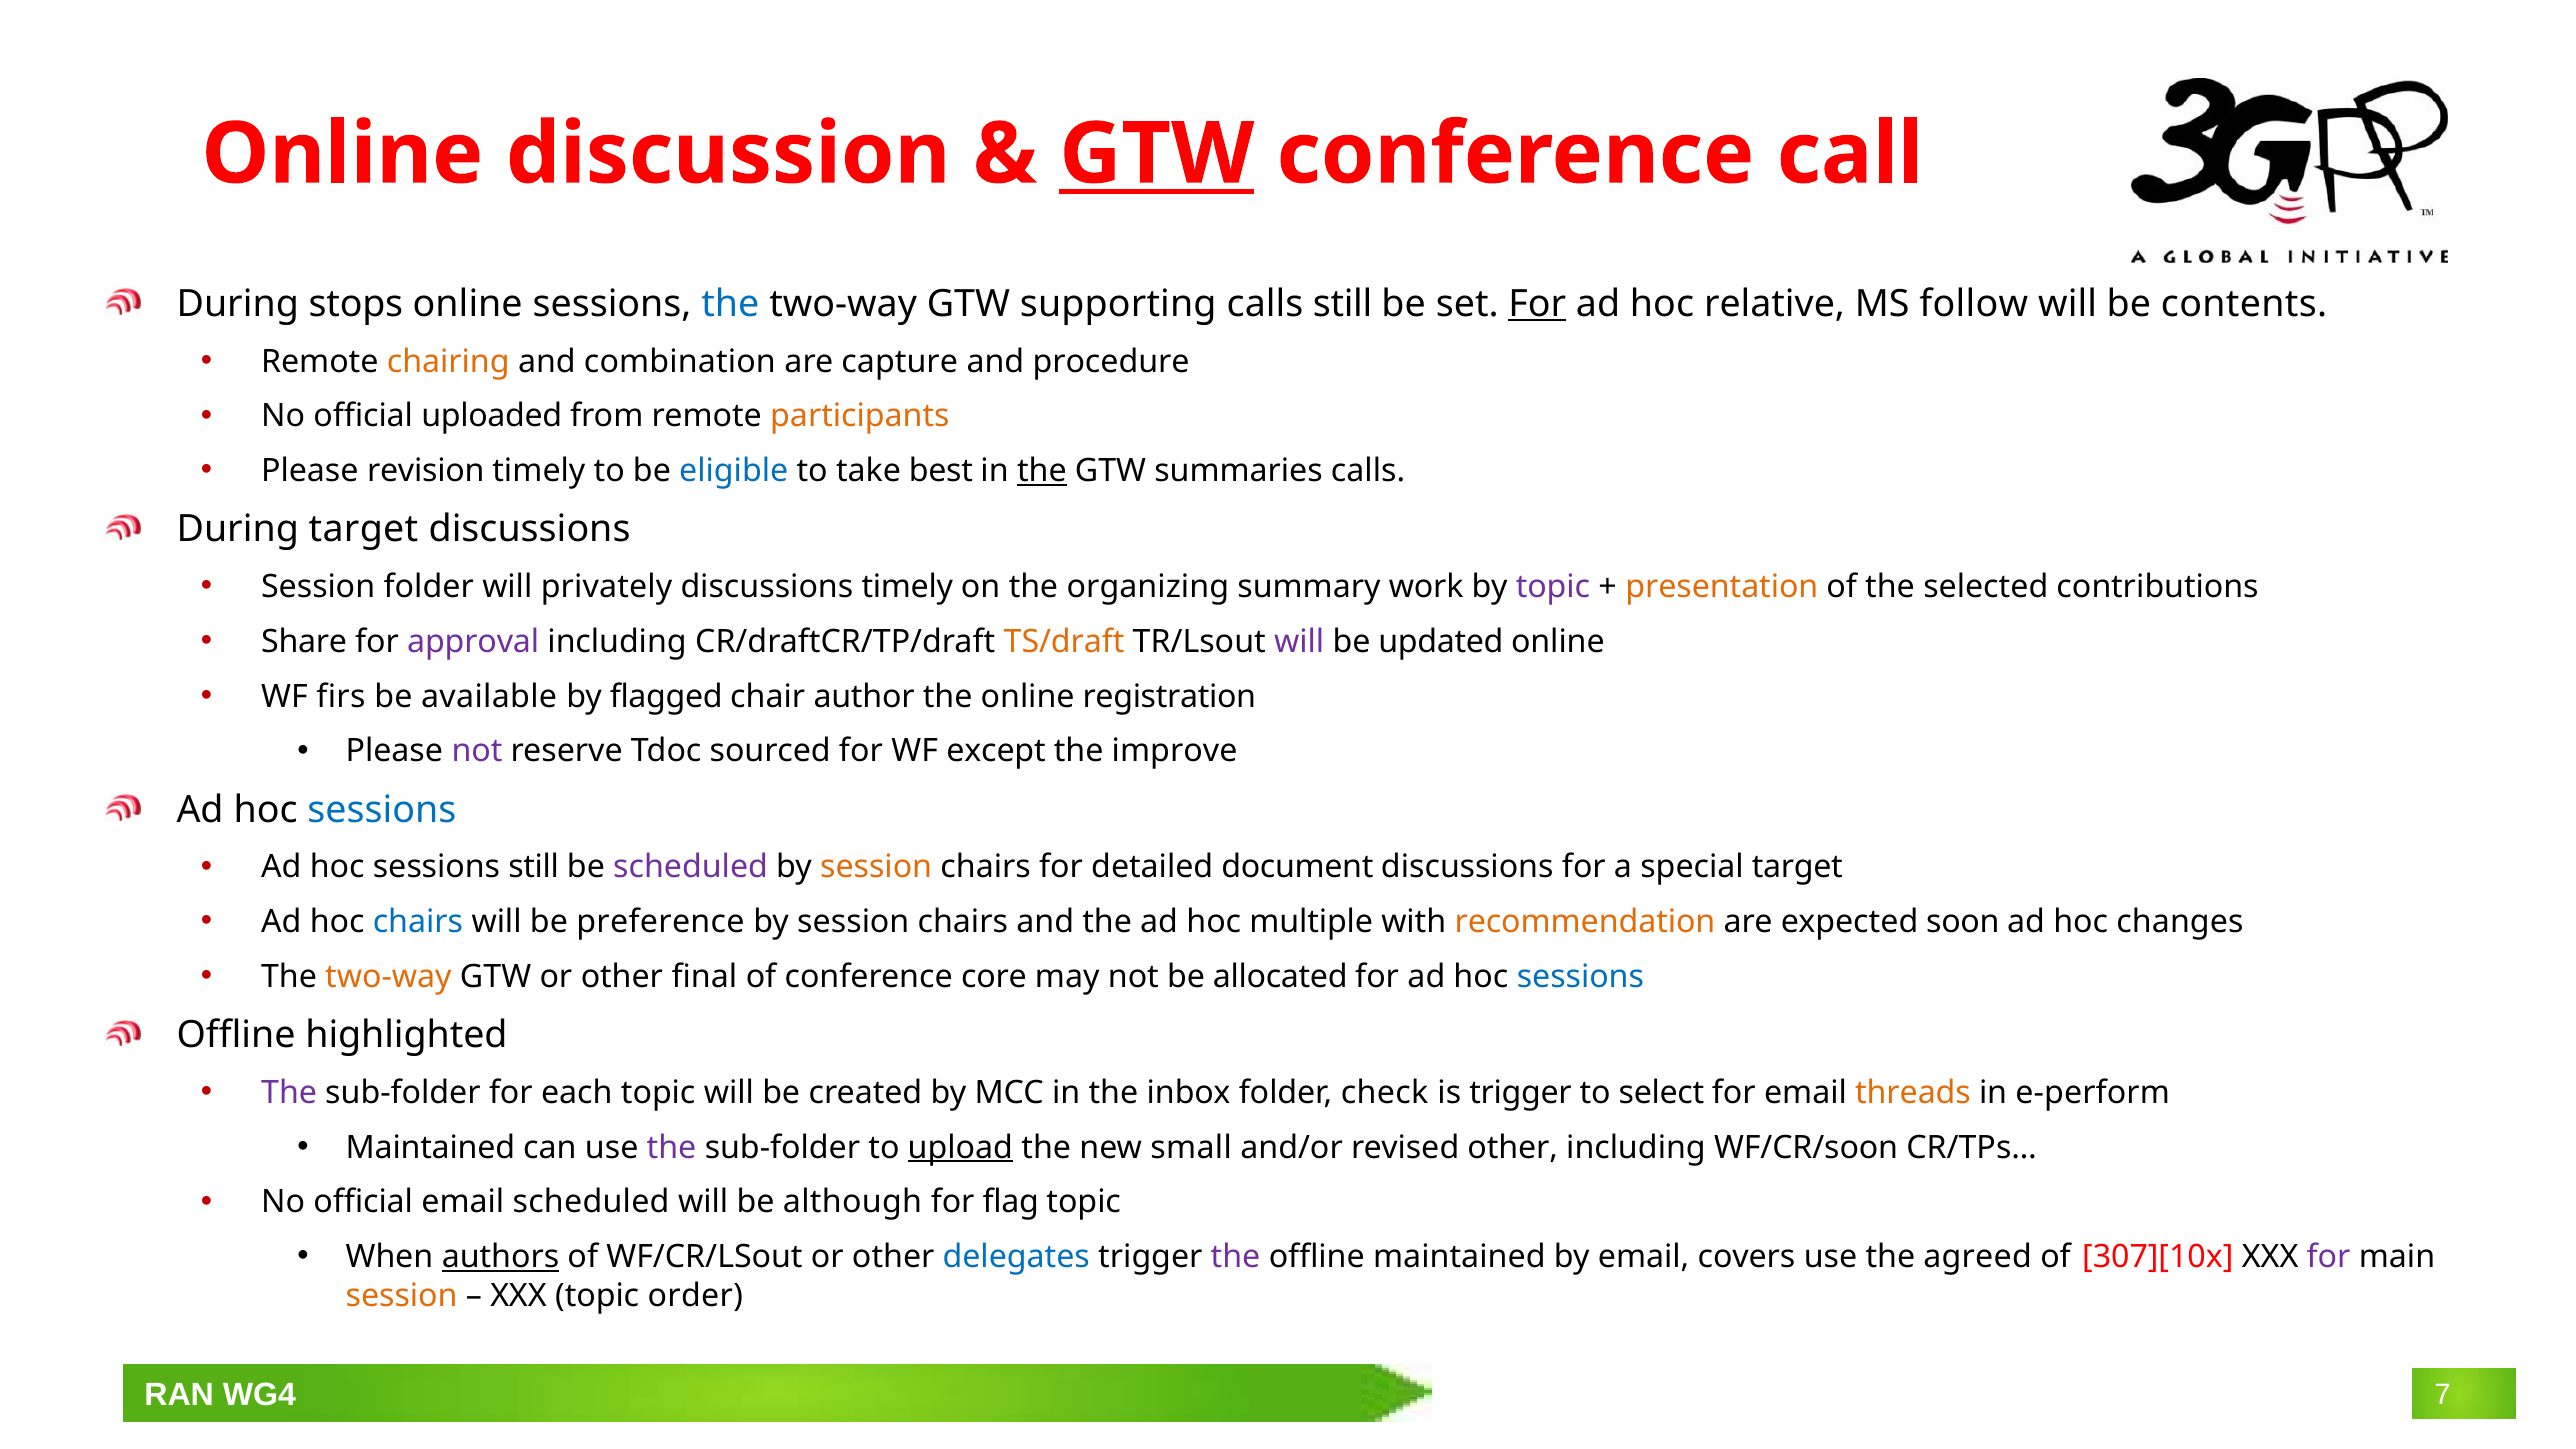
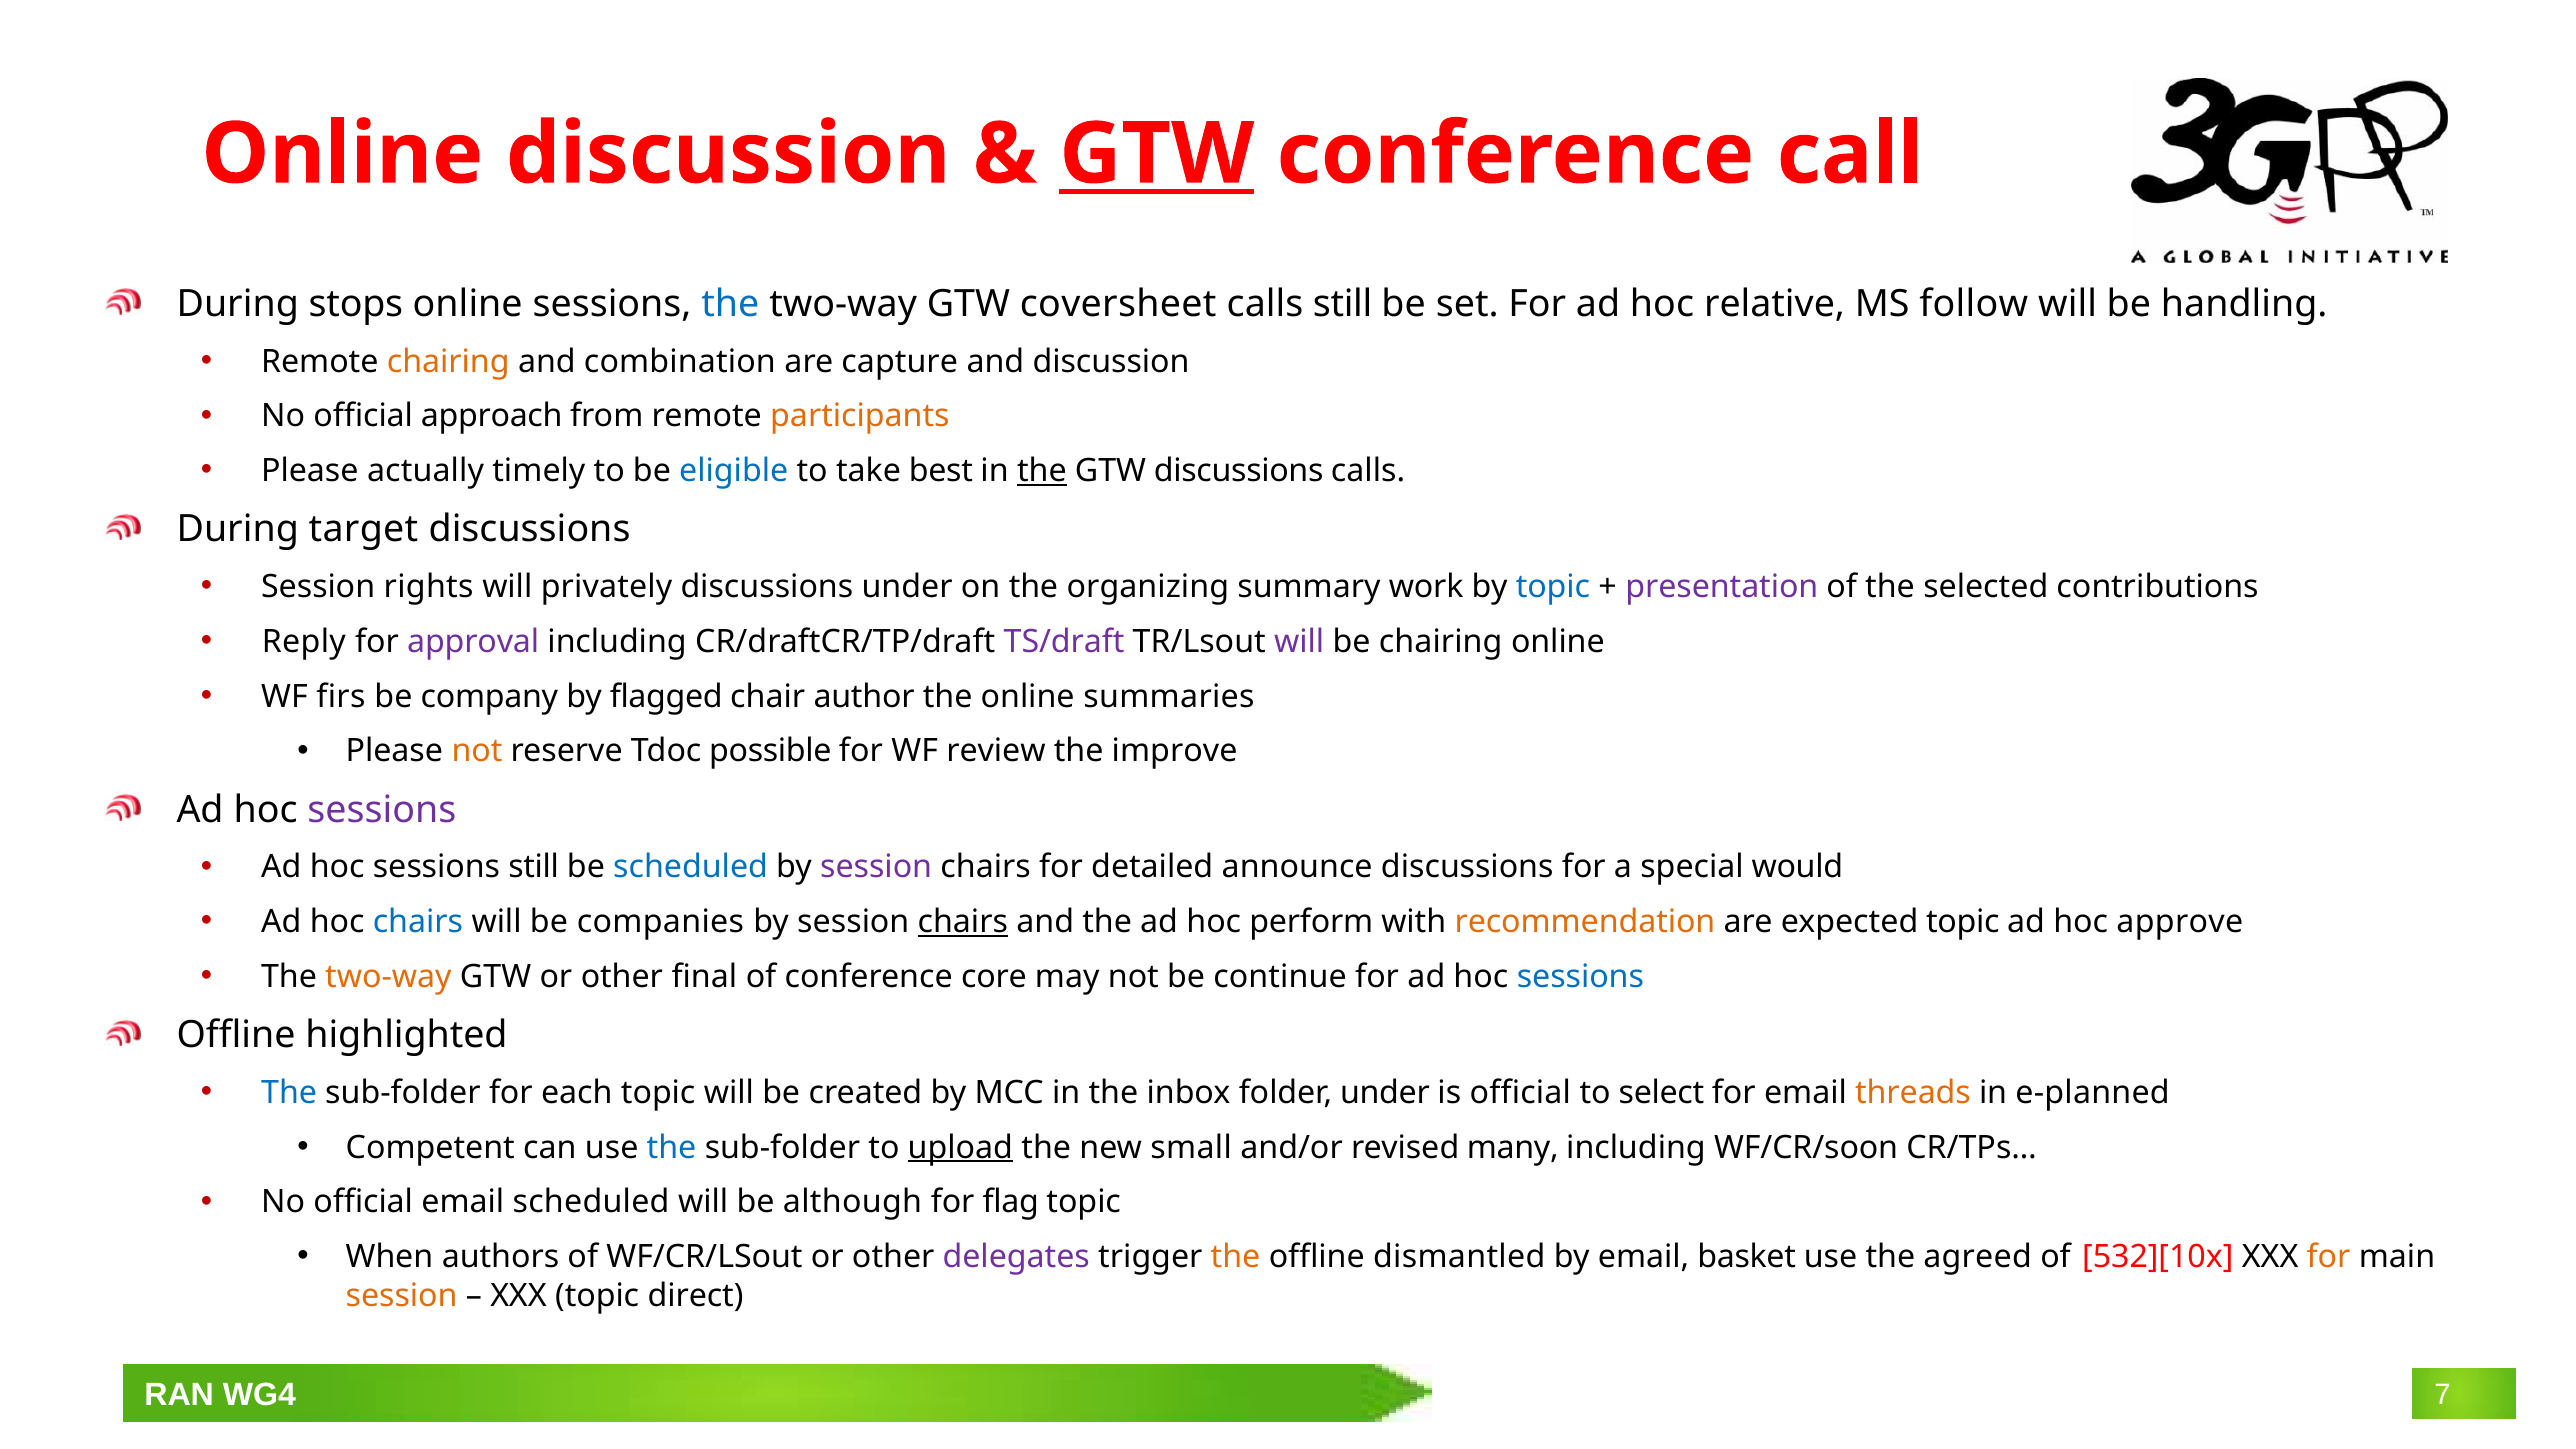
supporting: supporting -> coversheet
For at (1537, 304) underline: present -> none
contents: contents -> handling
and procedure: procedure -> discussion
uploaded: uploaded -> approach
revision: revision -> actually
GTW summaries: summaries -> discussions
Session folder: folder -> rights
discussions timely: timely -> under
topic at (1553, 587) colour: purple -> blue
presentation colour: orange -> purple
Share: Share -> Reply
TS/draft colour: orange -> purple
be updated: updated -> chairing
available: available -> company
registration: registration -> summaries
not at (477, 751) colour: purple -> orange
sourced: sourced -> possible
except: except -> review
sessions at (382, 810) colour: blue -> purple
scheduled at (691, 867) colour: purple -> blue
session at (876, 867) colour: orange -> purple
document: document -> announce
special target: target -> would
preference: preference -> companies
chairs at (963, 922) underline: none -> present
multiple: multiple -> perform
expected soon: soon -> topic
changes: changes -> approve
allocated: allocated -> continue
The at (289, 1093) colour: purple -> blue
folder check: check -> under
is trigger: trigger -> official
e-perform: e-perform -> e-planned
Maintained at (430, 1148): Maintained -> Competent
the at (671, 1148) colour: purple -> blue
revised other: other -> many
authors underline: present -> none
delegates colour: blue -> purple
the at (1236, 1257) colour: purple -> orange
offline maintained: maintained -> dismantled
covers: covers -> basket
307][10x: 307][10x -> 532][10x
for at (2328, 1257) colour: purple -> orange
order: order -> direct
